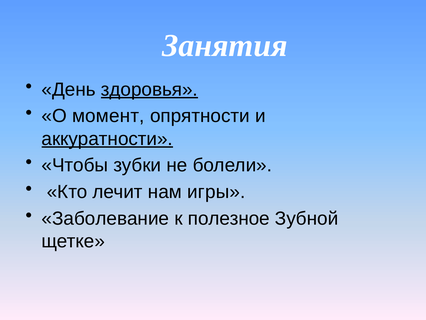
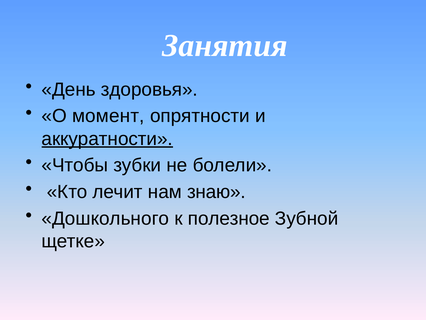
здоровья underline: present -> none
игры: игры -> знаю
Заболевание: Заболевание -> Дошкольного
